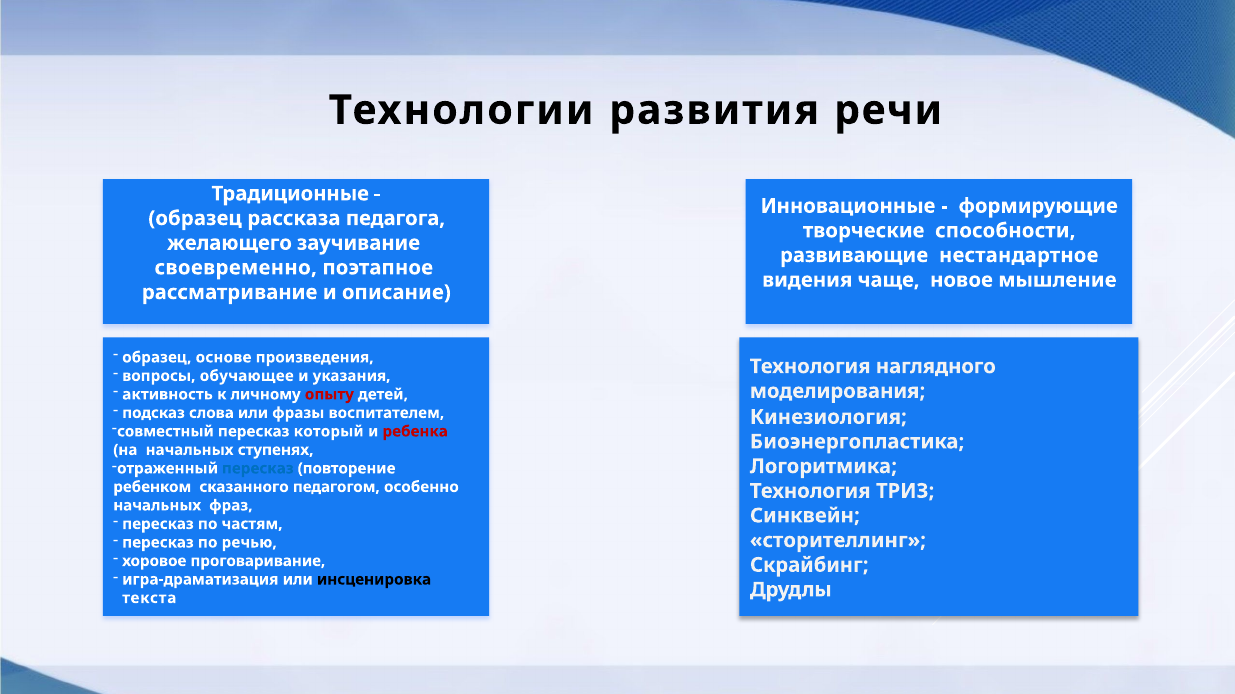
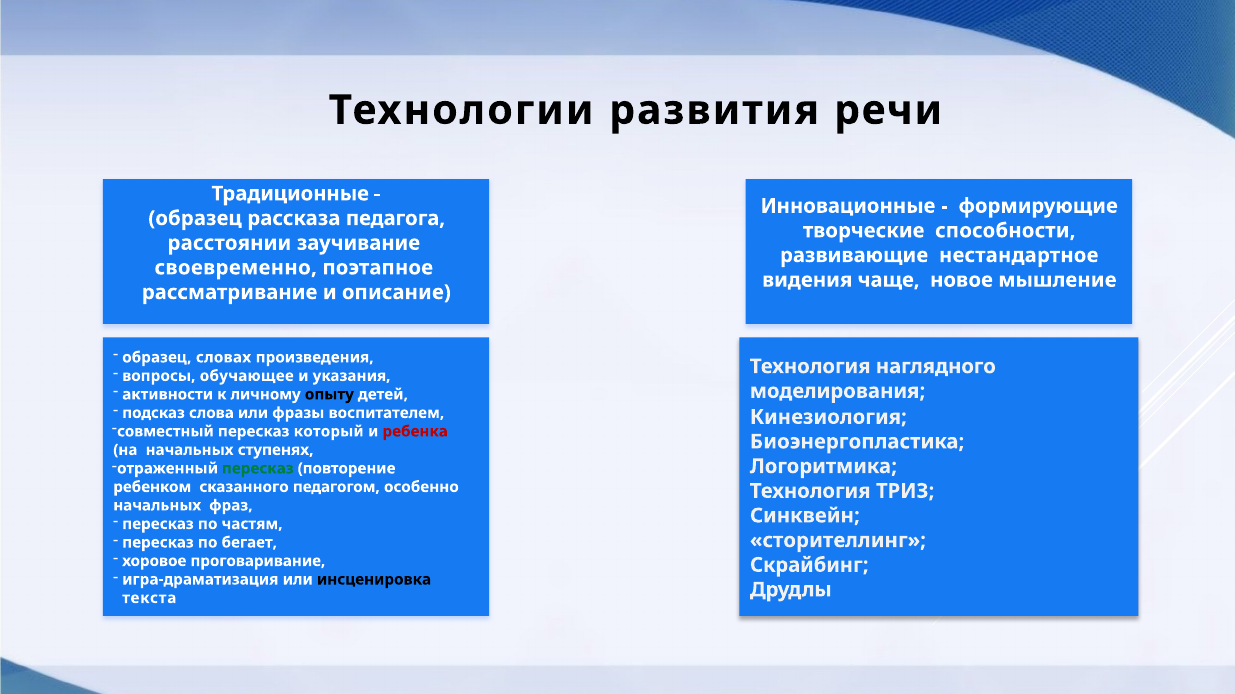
желающего: желающего -> расстоянии
основе: основе -> словах
активность: активность -> активности
опыту colour: red -> black
пересказ at (258, 469) colour: blue -> green
речью: речью -> бегает
